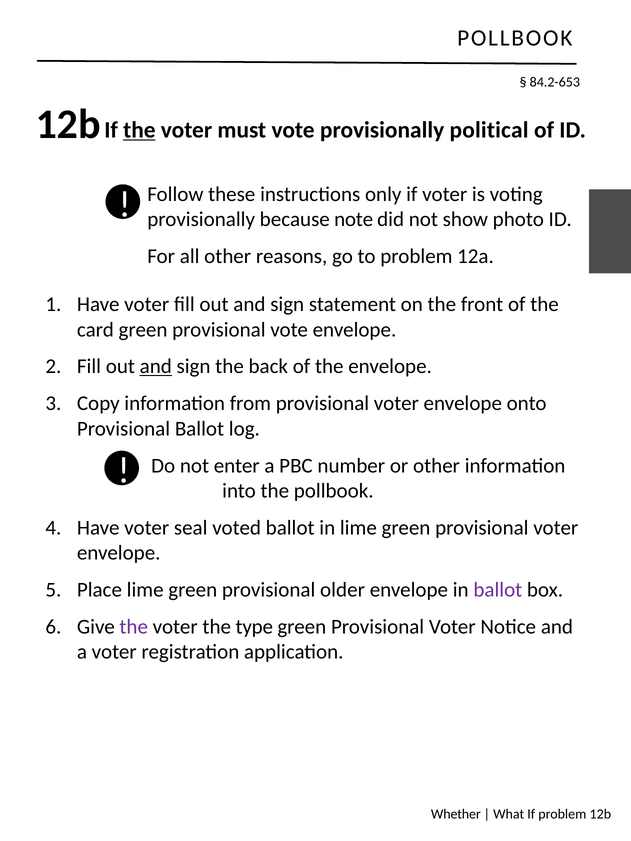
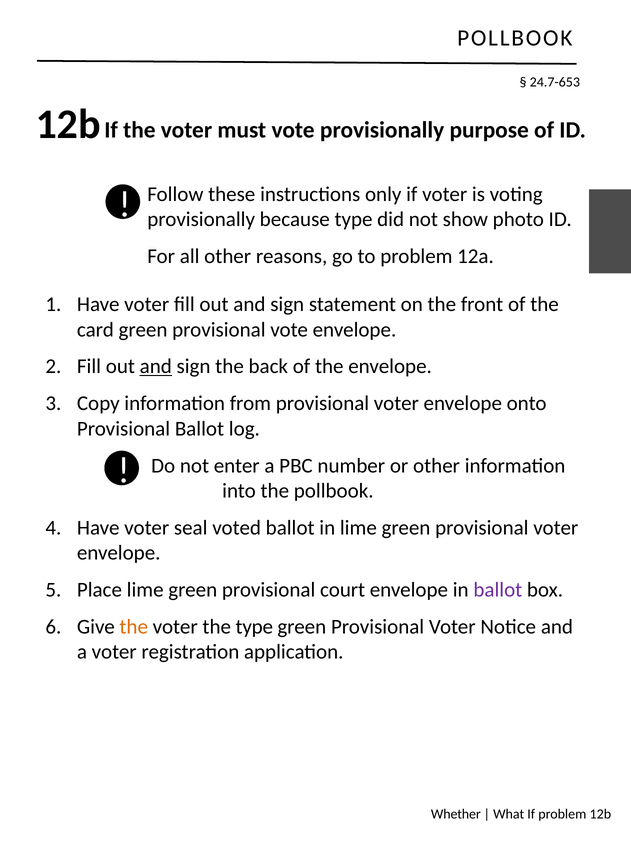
84.2-653: 84.2-653 -> 24.7-653
the at (139, 130) underline: present -> none
political: political -> purpose
because note: note -> type
older: older -> court
the at (134, 627) colour: purple -> orange
